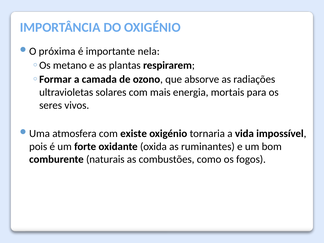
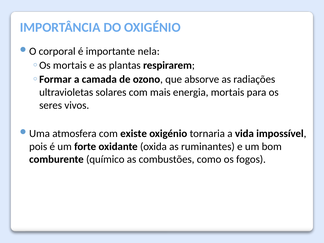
próxima: próxima -> corporal
metano at (70, 65): metano -> mortais
naturais: naturais -> químico
